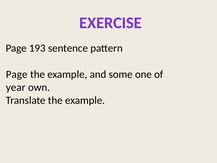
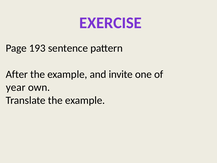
Page at (17, 74): Page -> After
some: some -> invite
